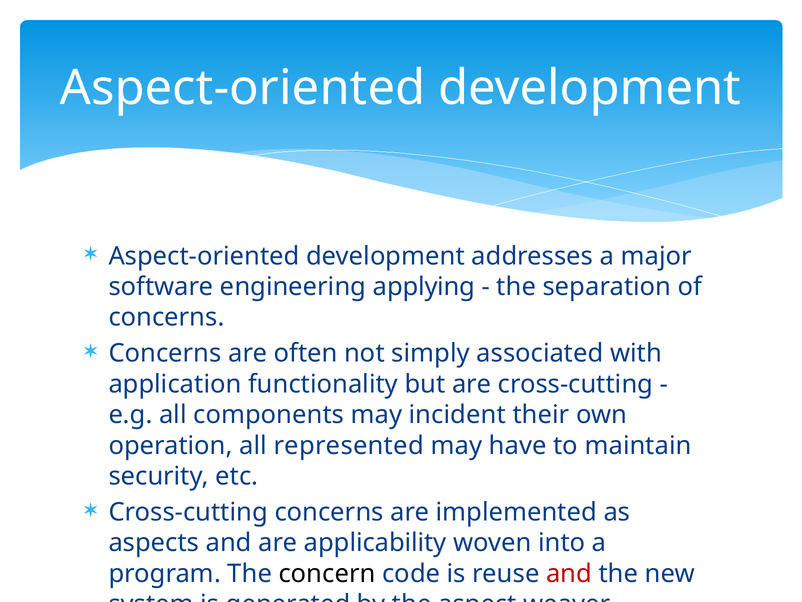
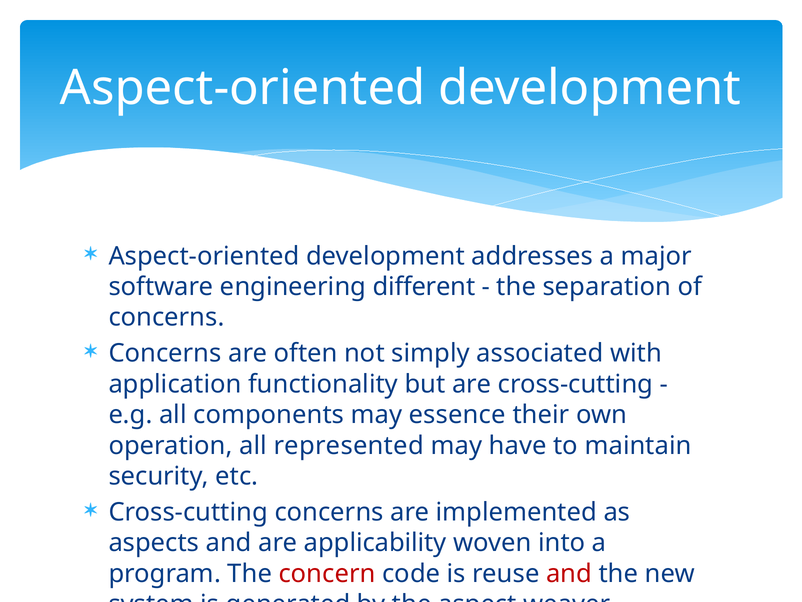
applying: applying -> different
incident: incident -> essence
concern colour: black -> red
